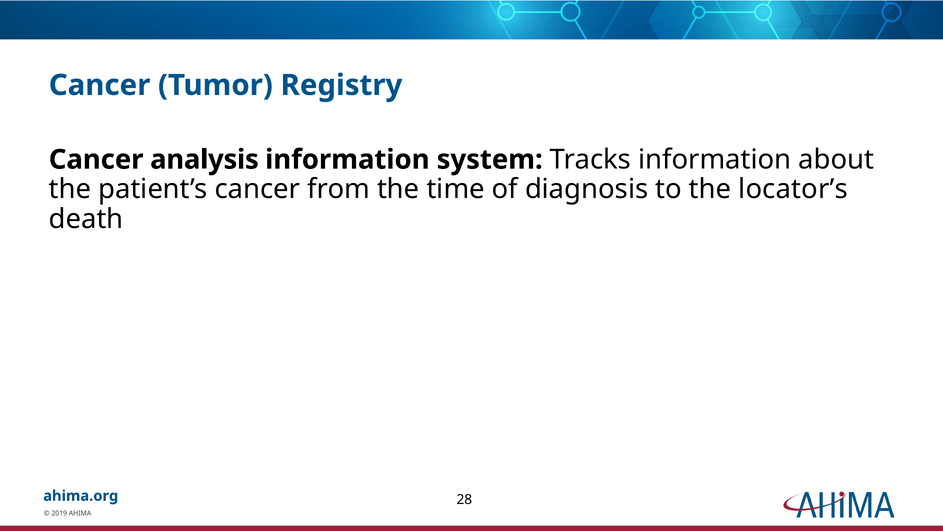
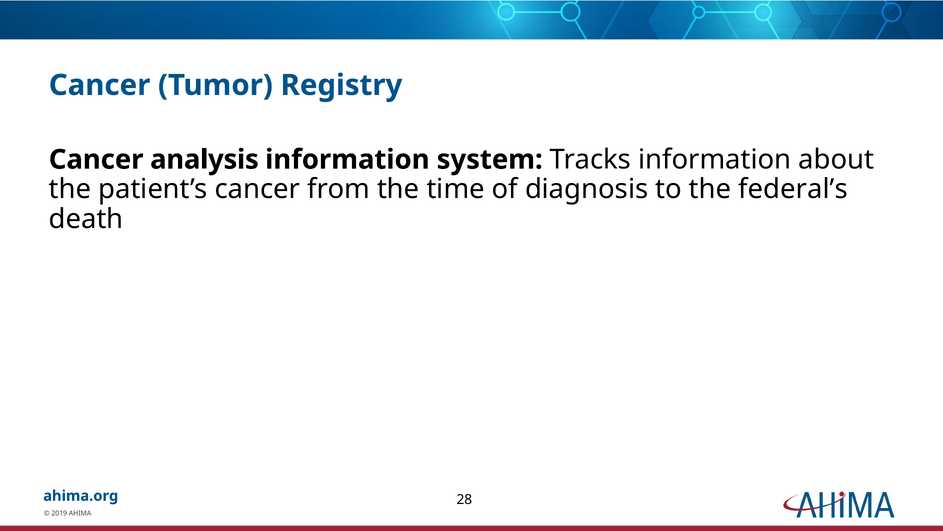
locator’s: locator’s -> federal’s
